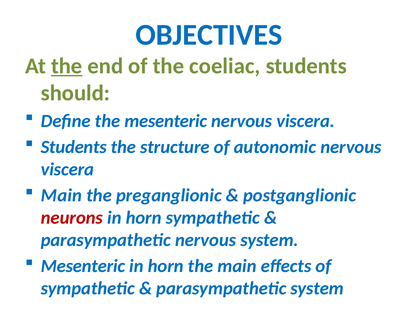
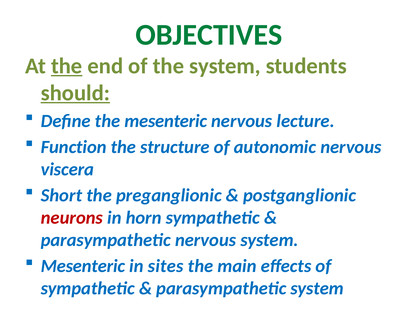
OBJECTIVES colour: blue -> green
the coeliac: coeliac -> system
should underline: none -> present
viscera at (306, 121): viscera -> lecture
Students at (74, 147): Students -> Function
Main at (61, 196): Main -> Short
horn at (166, 266): horn -> sites
